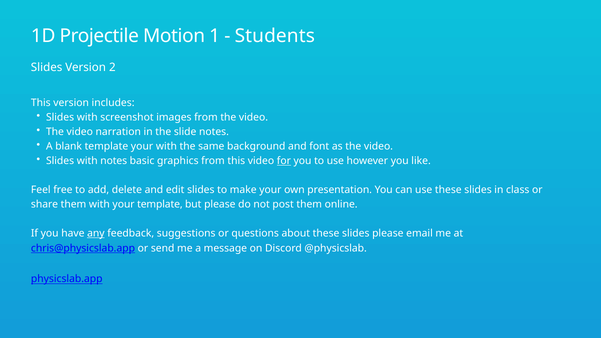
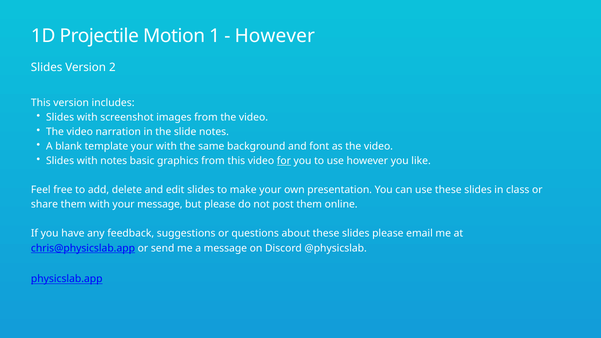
Students at (275, 36): Students -> However
your template: template -> message
any underline: present -> none
